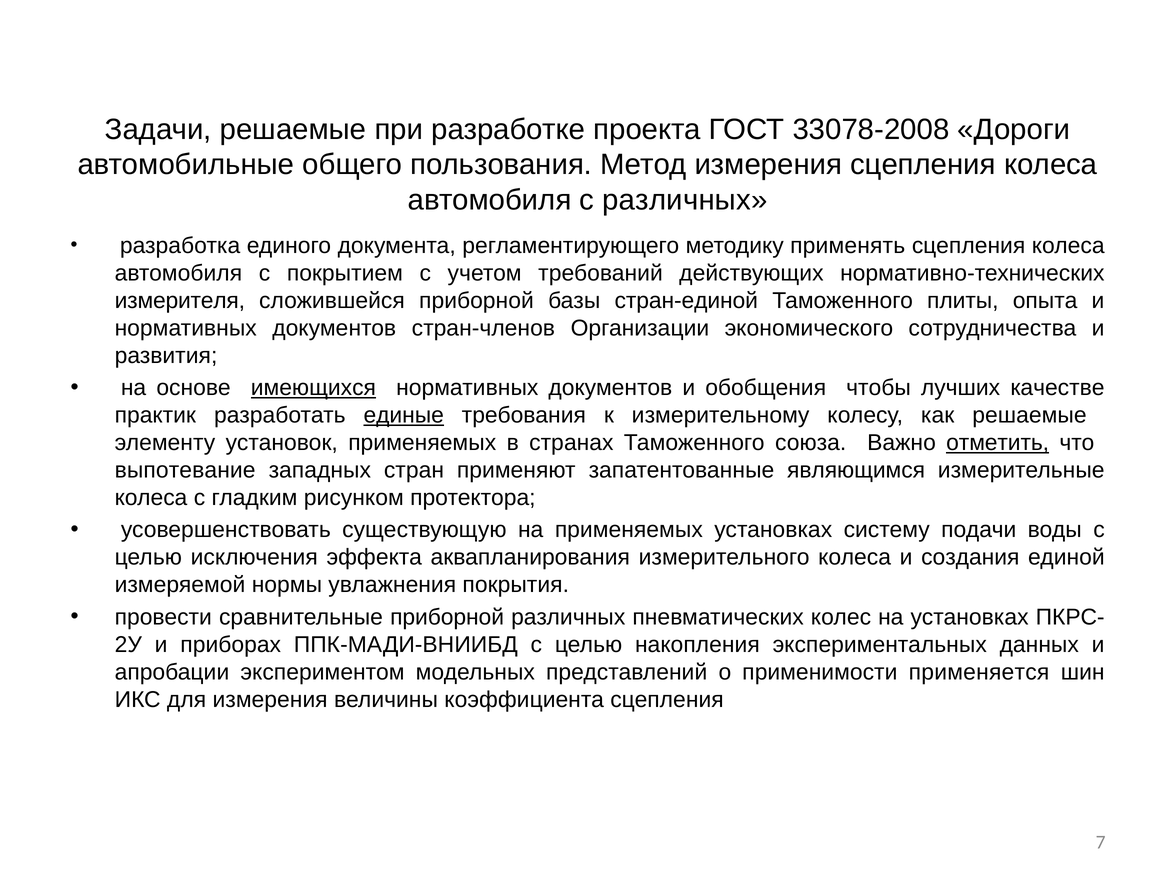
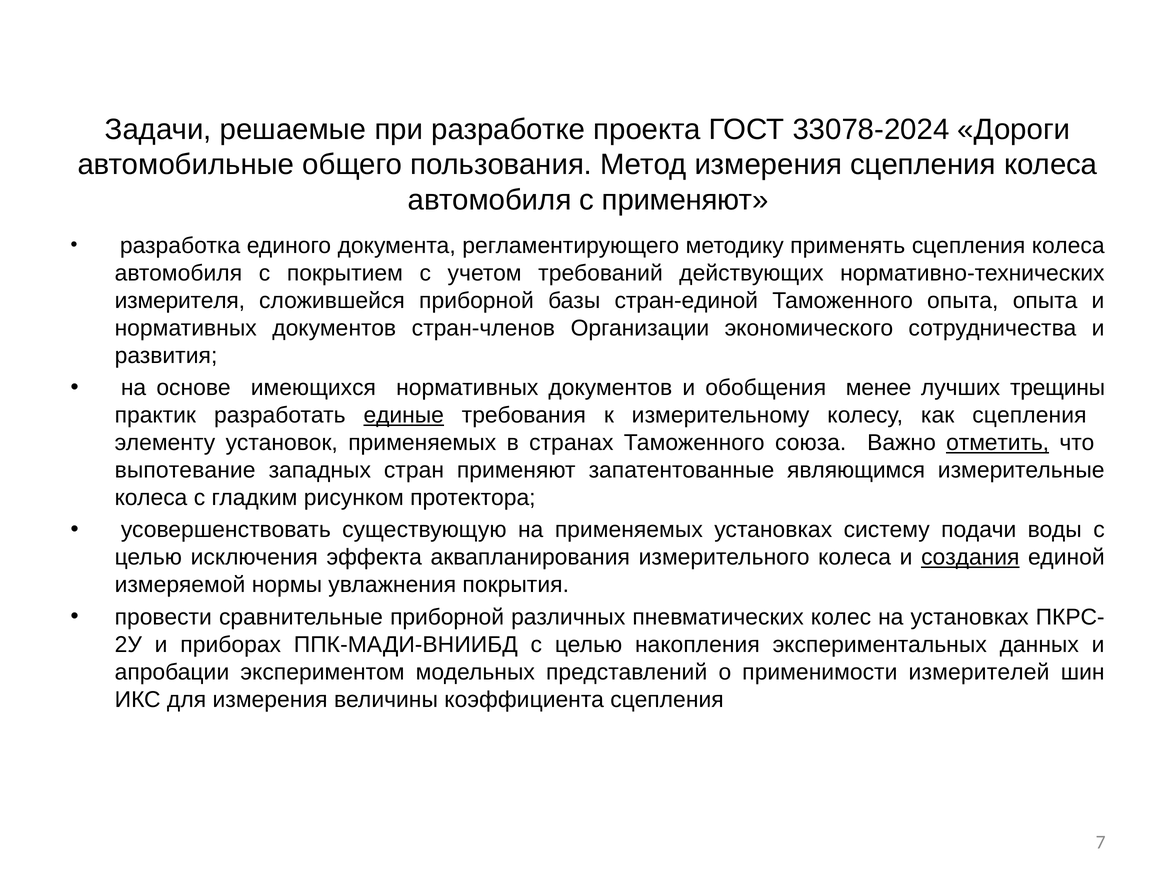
33078-2008: 33078-2008 -> 33078-2024
с различных: различных -> применяют
Таможенного плиты: плиты -> опыта
имеющихся underline: present -> none
чтобы: чтобы -> менее
качестве: качестве -> трещины
как решаемые: решаемые -> сцепления
создания underline: none -> present
применяется: применяется -> измерителей
